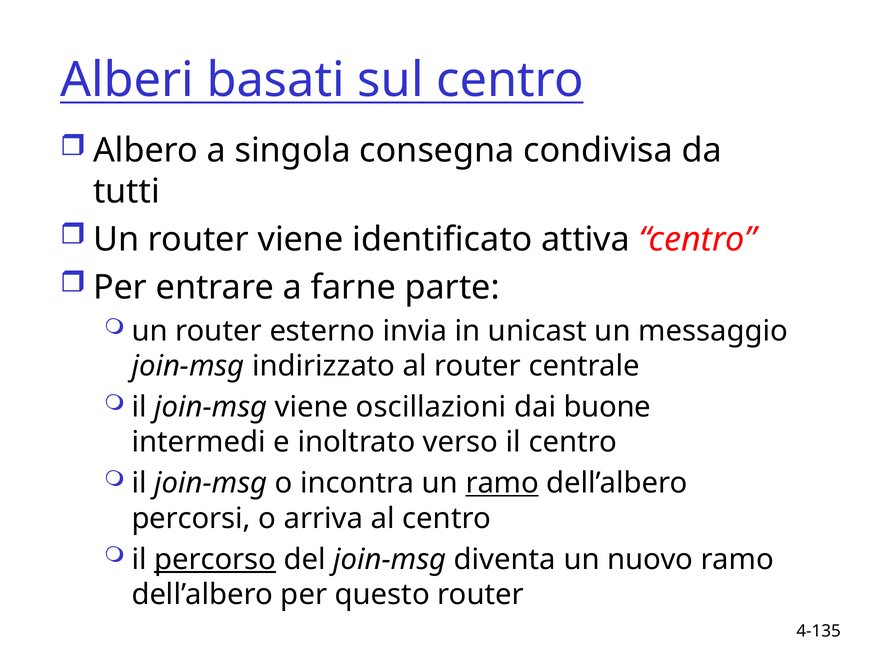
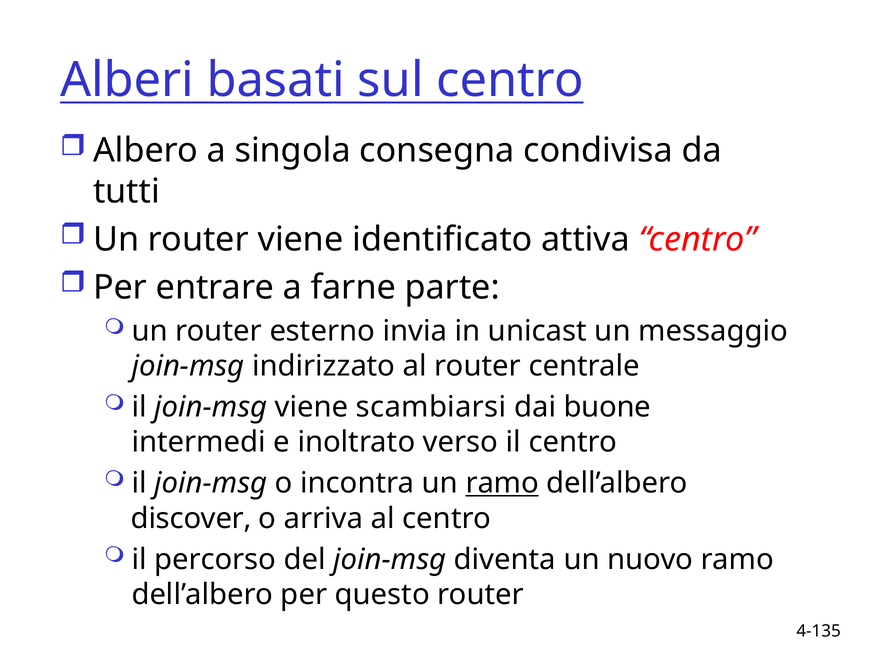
oscillazioni: oscillazioni -> scambiarsi
percorsi: percorsi -> discover
percorso underline: present -> none
